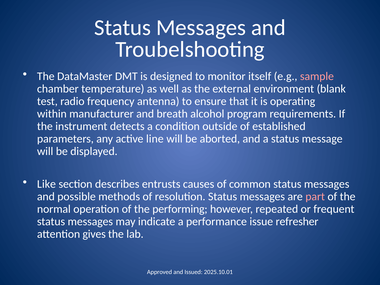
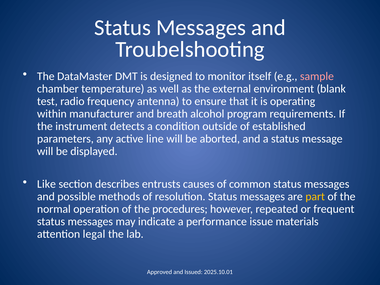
part colour: pink -> yellow
performing: performing -> procedures
refresher: refresher -> materials
gives: gives -> legal
